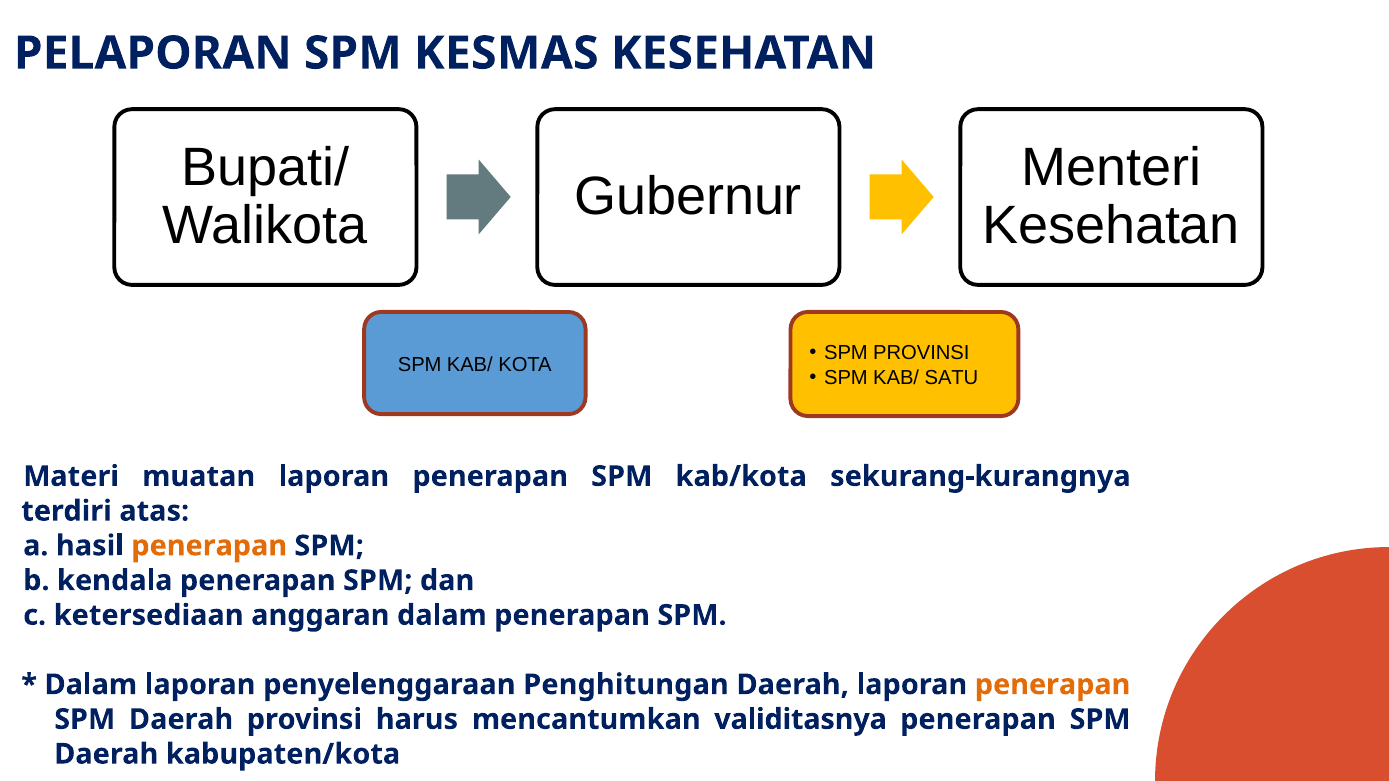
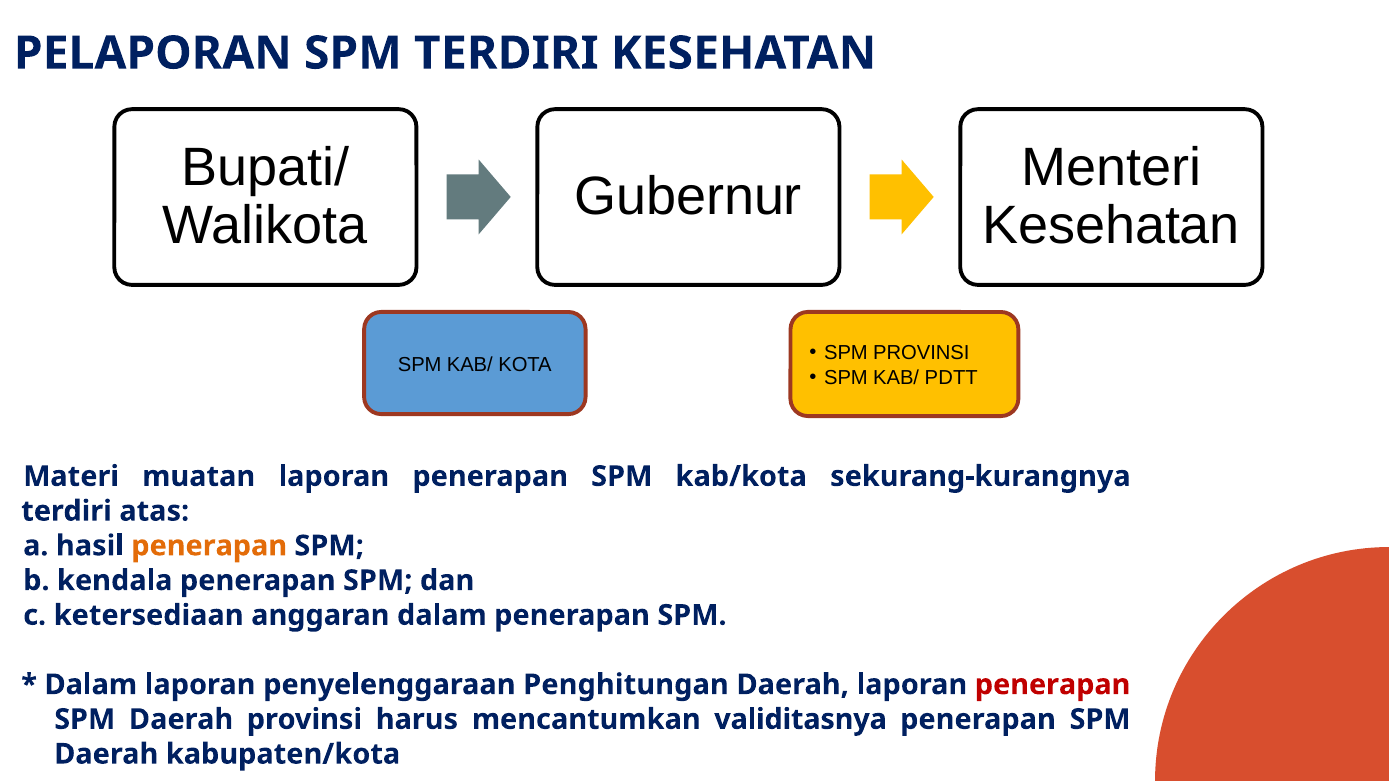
SPM KESMAS: KESMAS -> TERDIRI
SATU: SATU -> PDTT
penerapan at (1053, 685) colour: orange -> red
